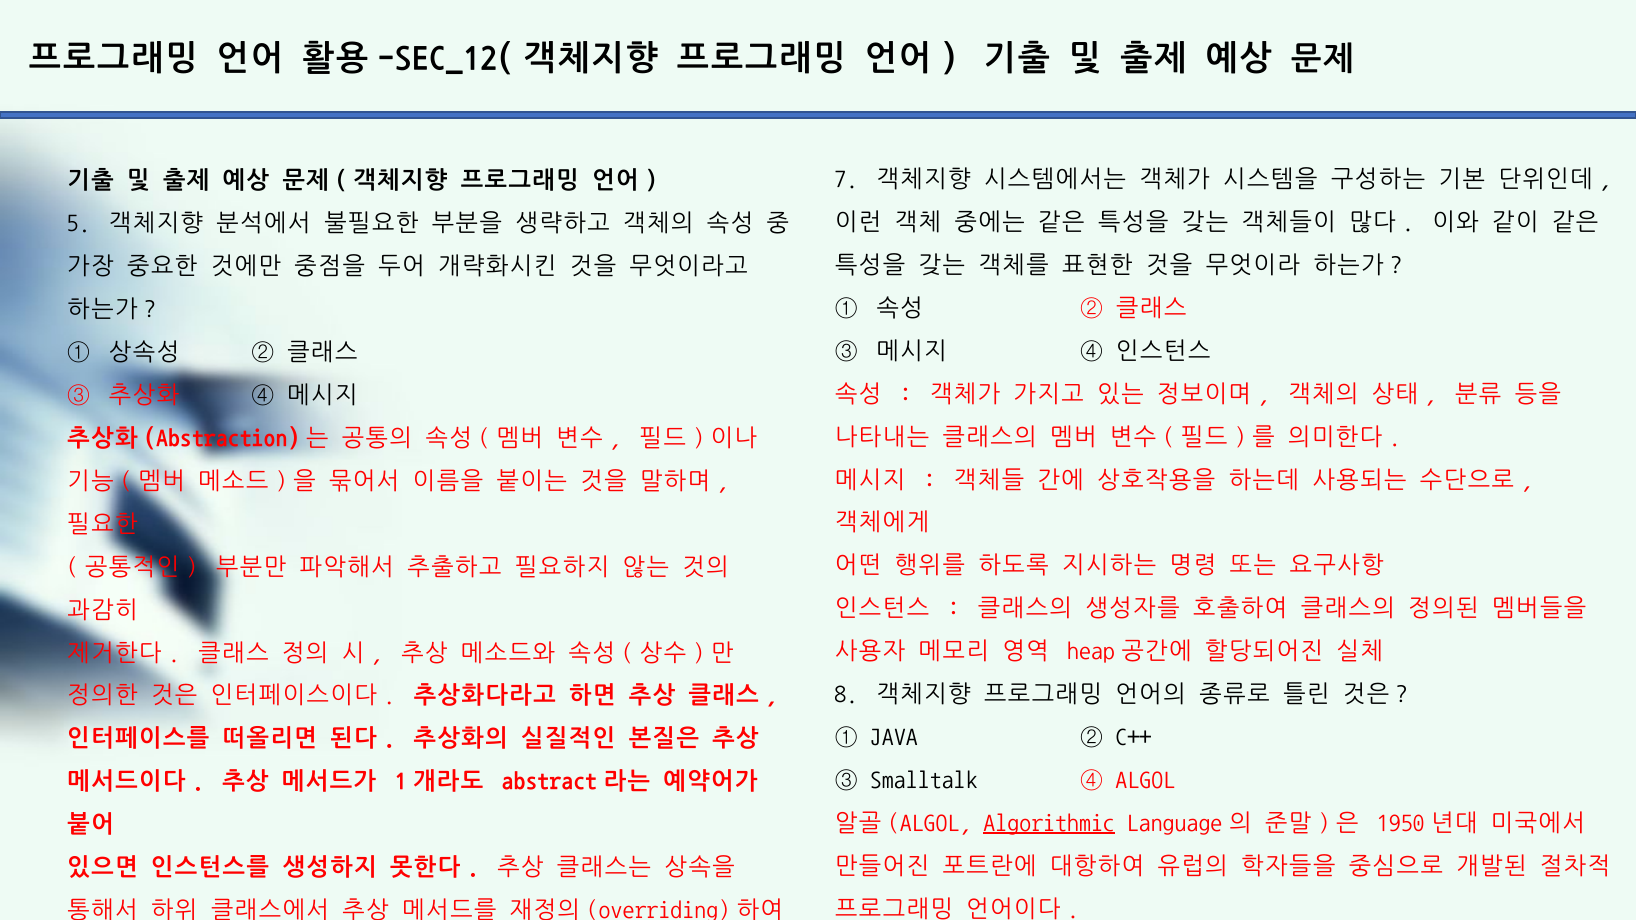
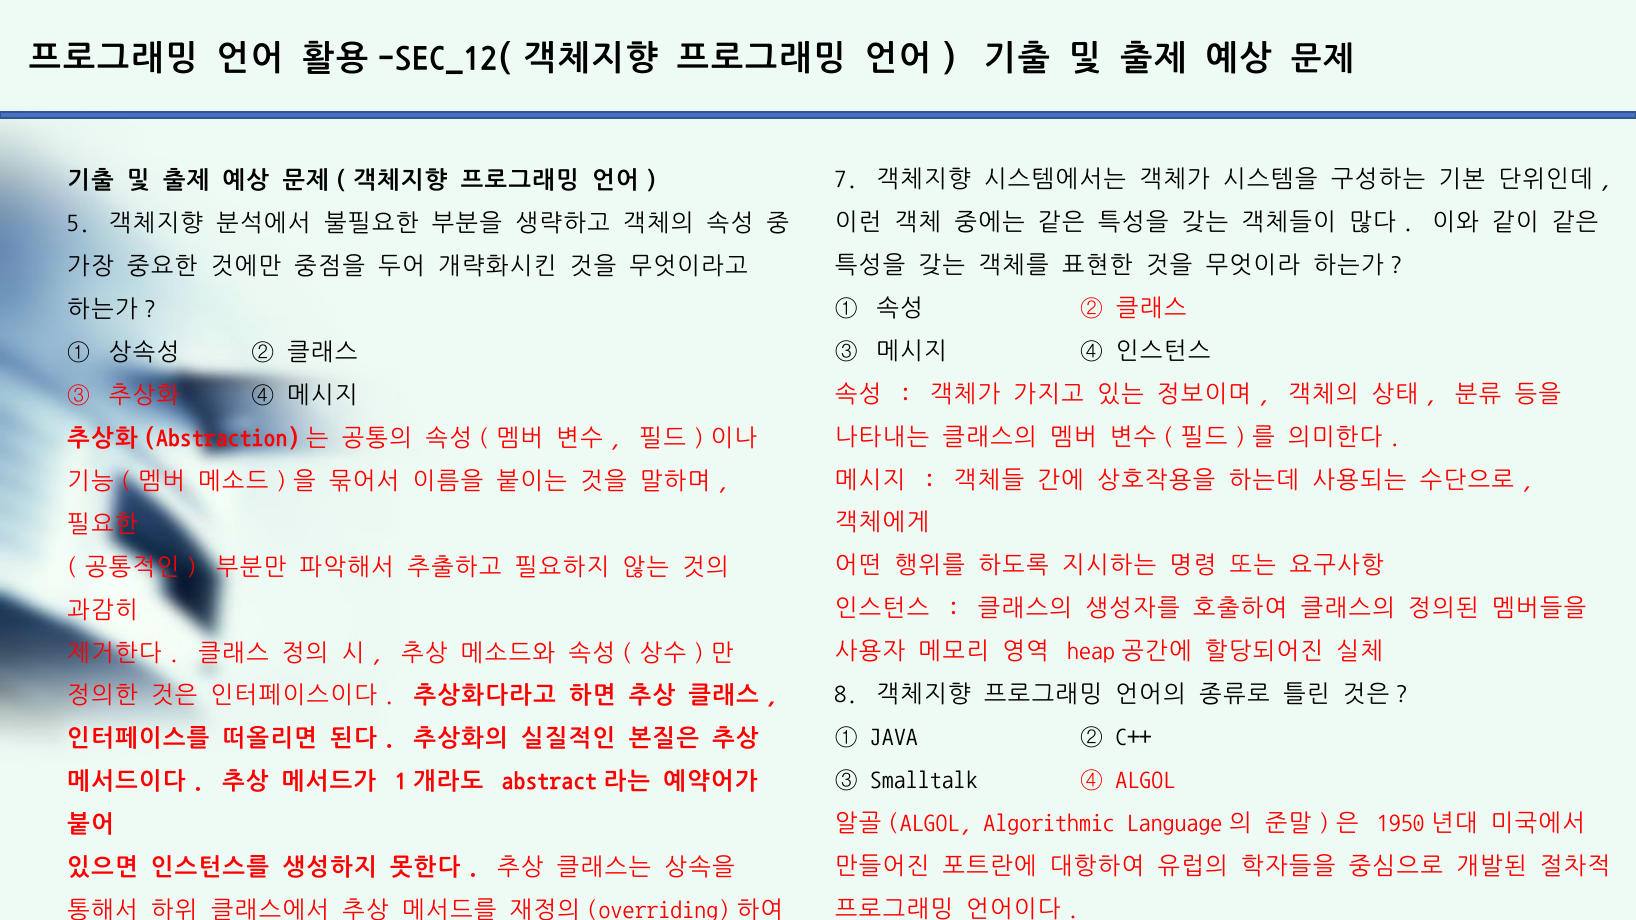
Algorithmic underline: present -> none
